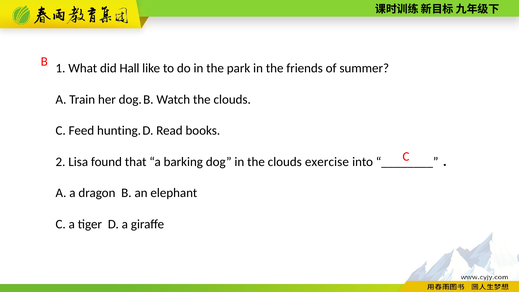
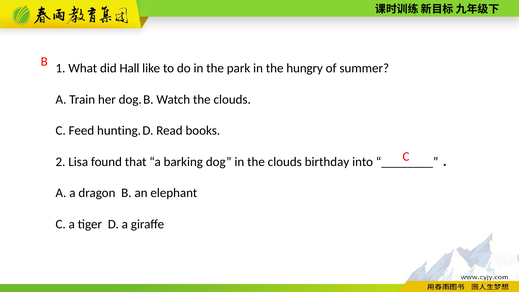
friends: friends -> hungry
exercise: exercise -> birthday
